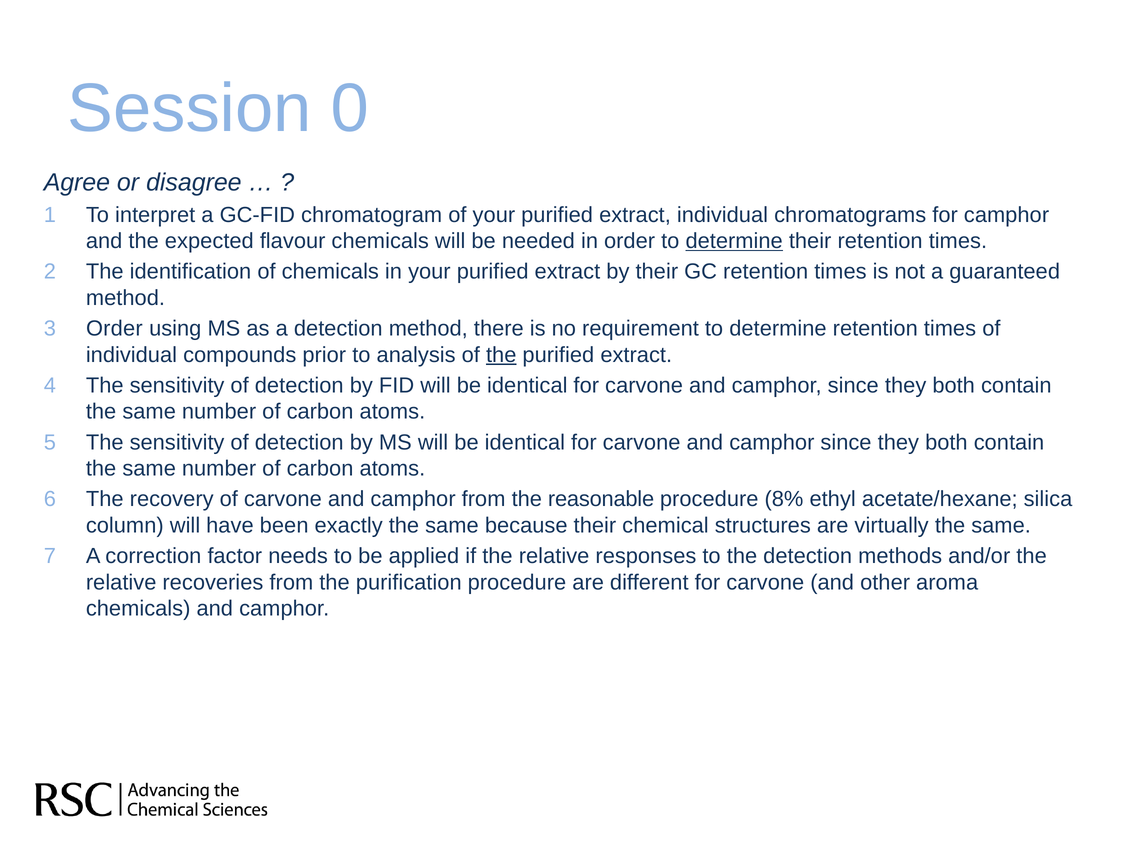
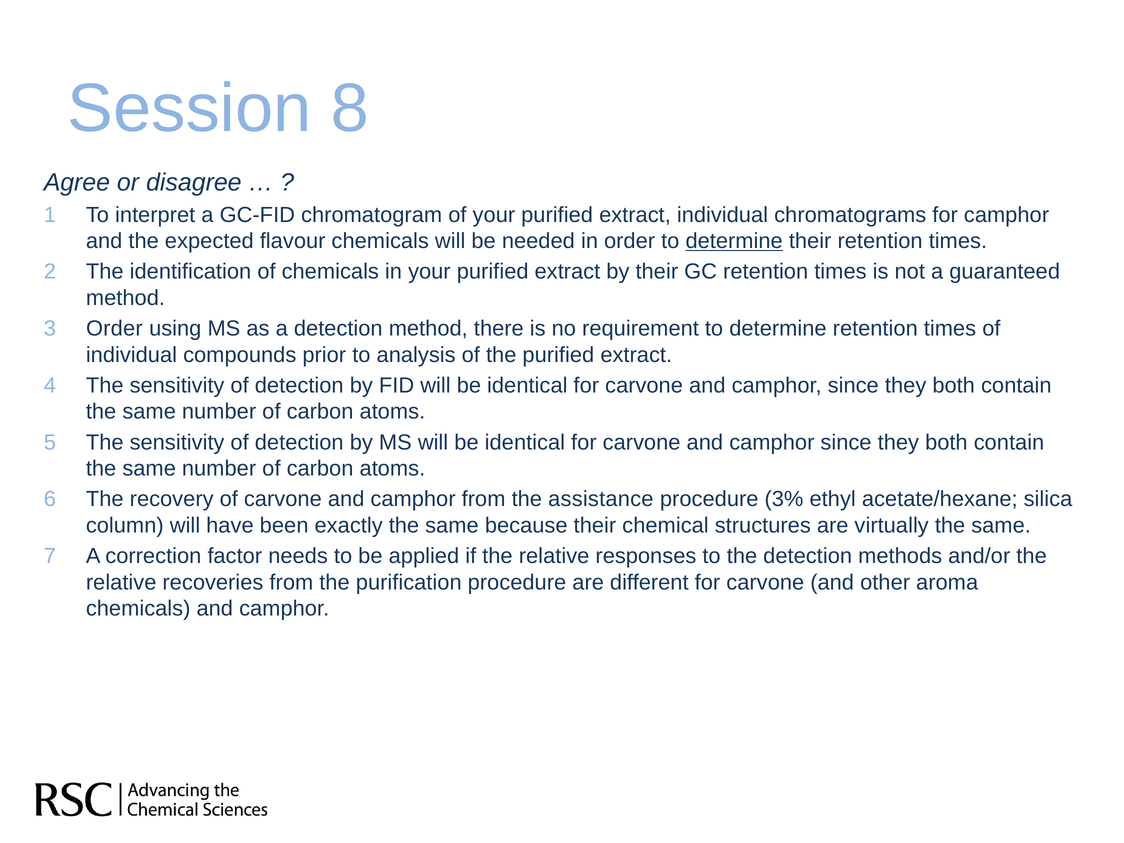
0: 0 -> 8
the at (501, 355) underline: present -> none
reasonable: reasonable -> assistance
8%: 8% -> 3%
